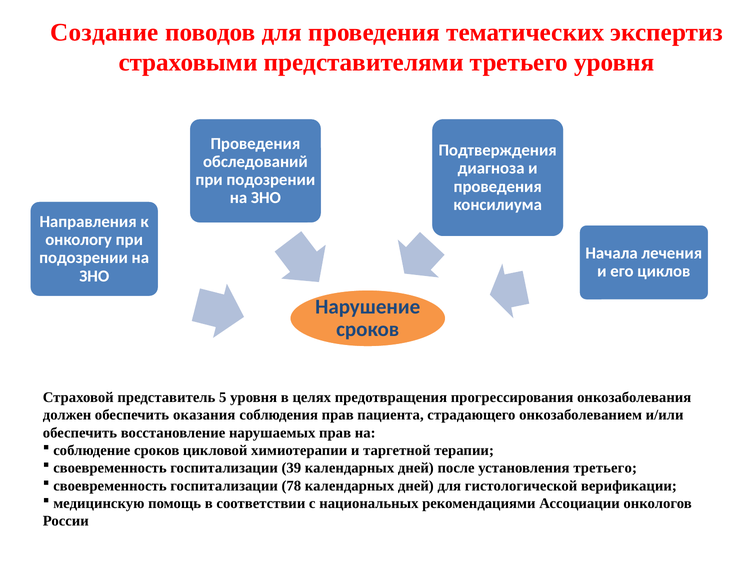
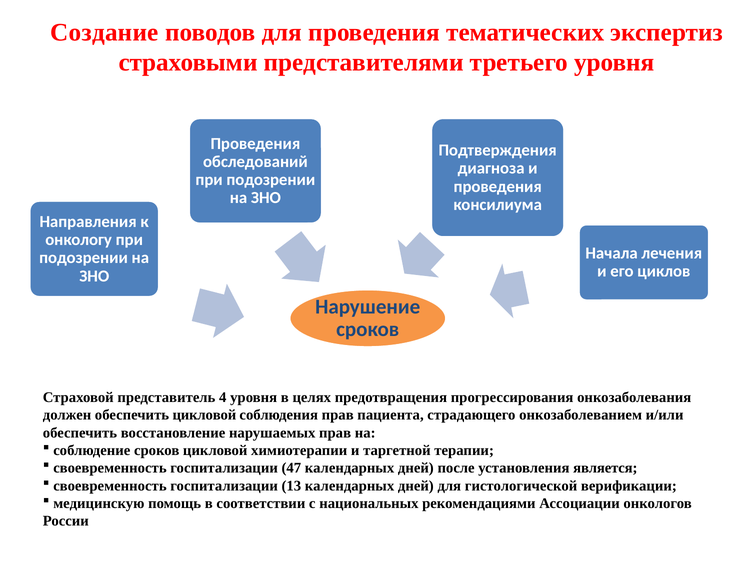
5: 5 -> 4
обеспечить оказания: оказания -> цикловой
39: 39 -> 47
установления третьего: третьего -> является
78: 78 -> 13
